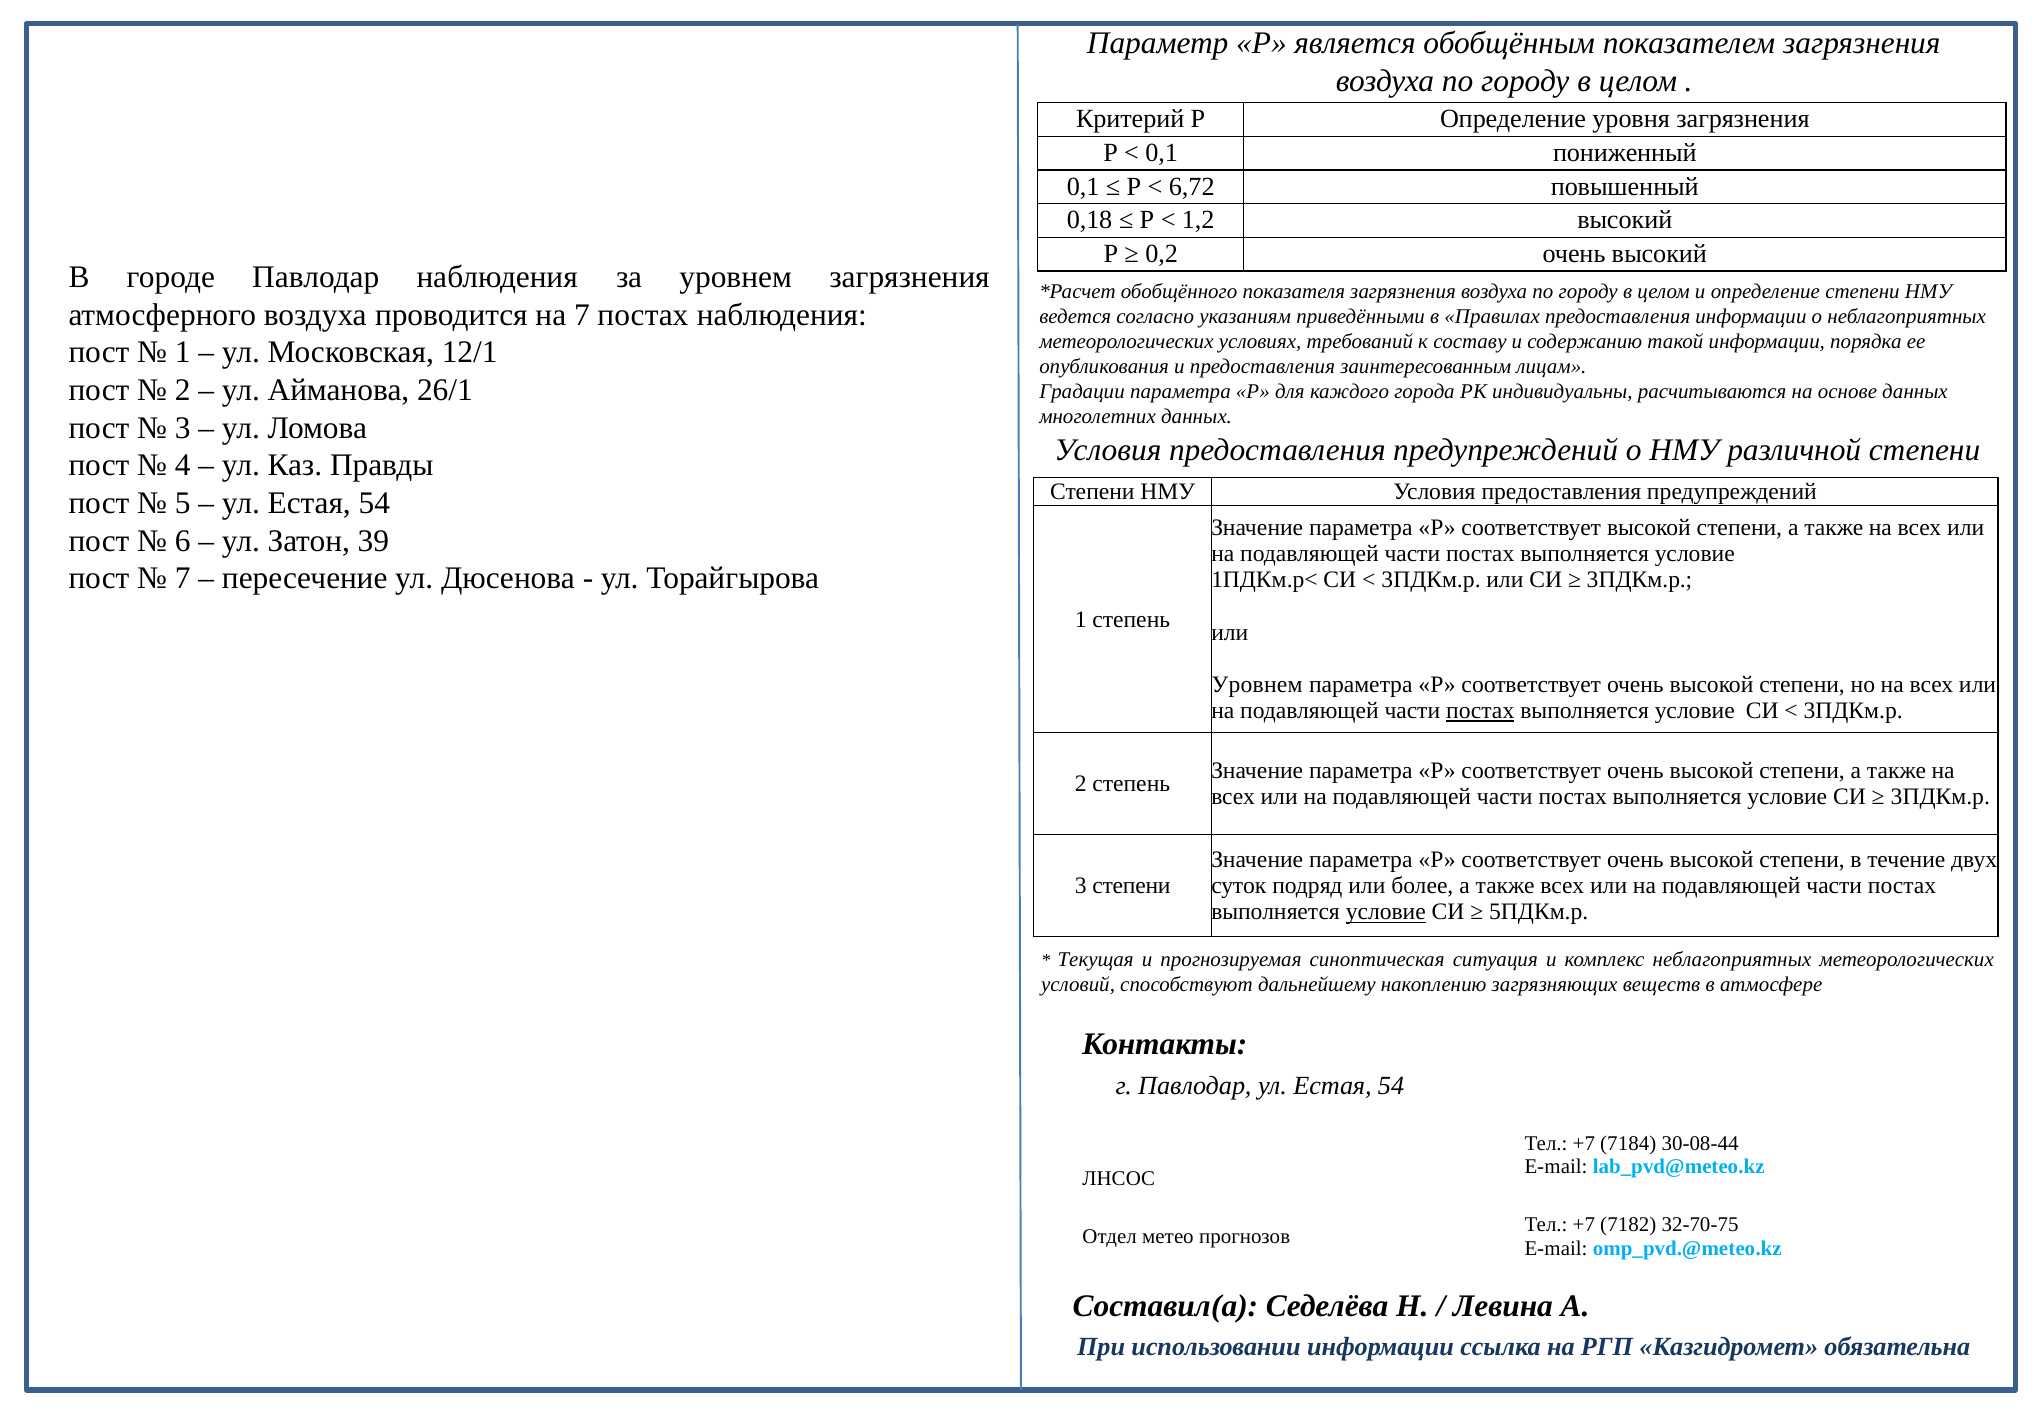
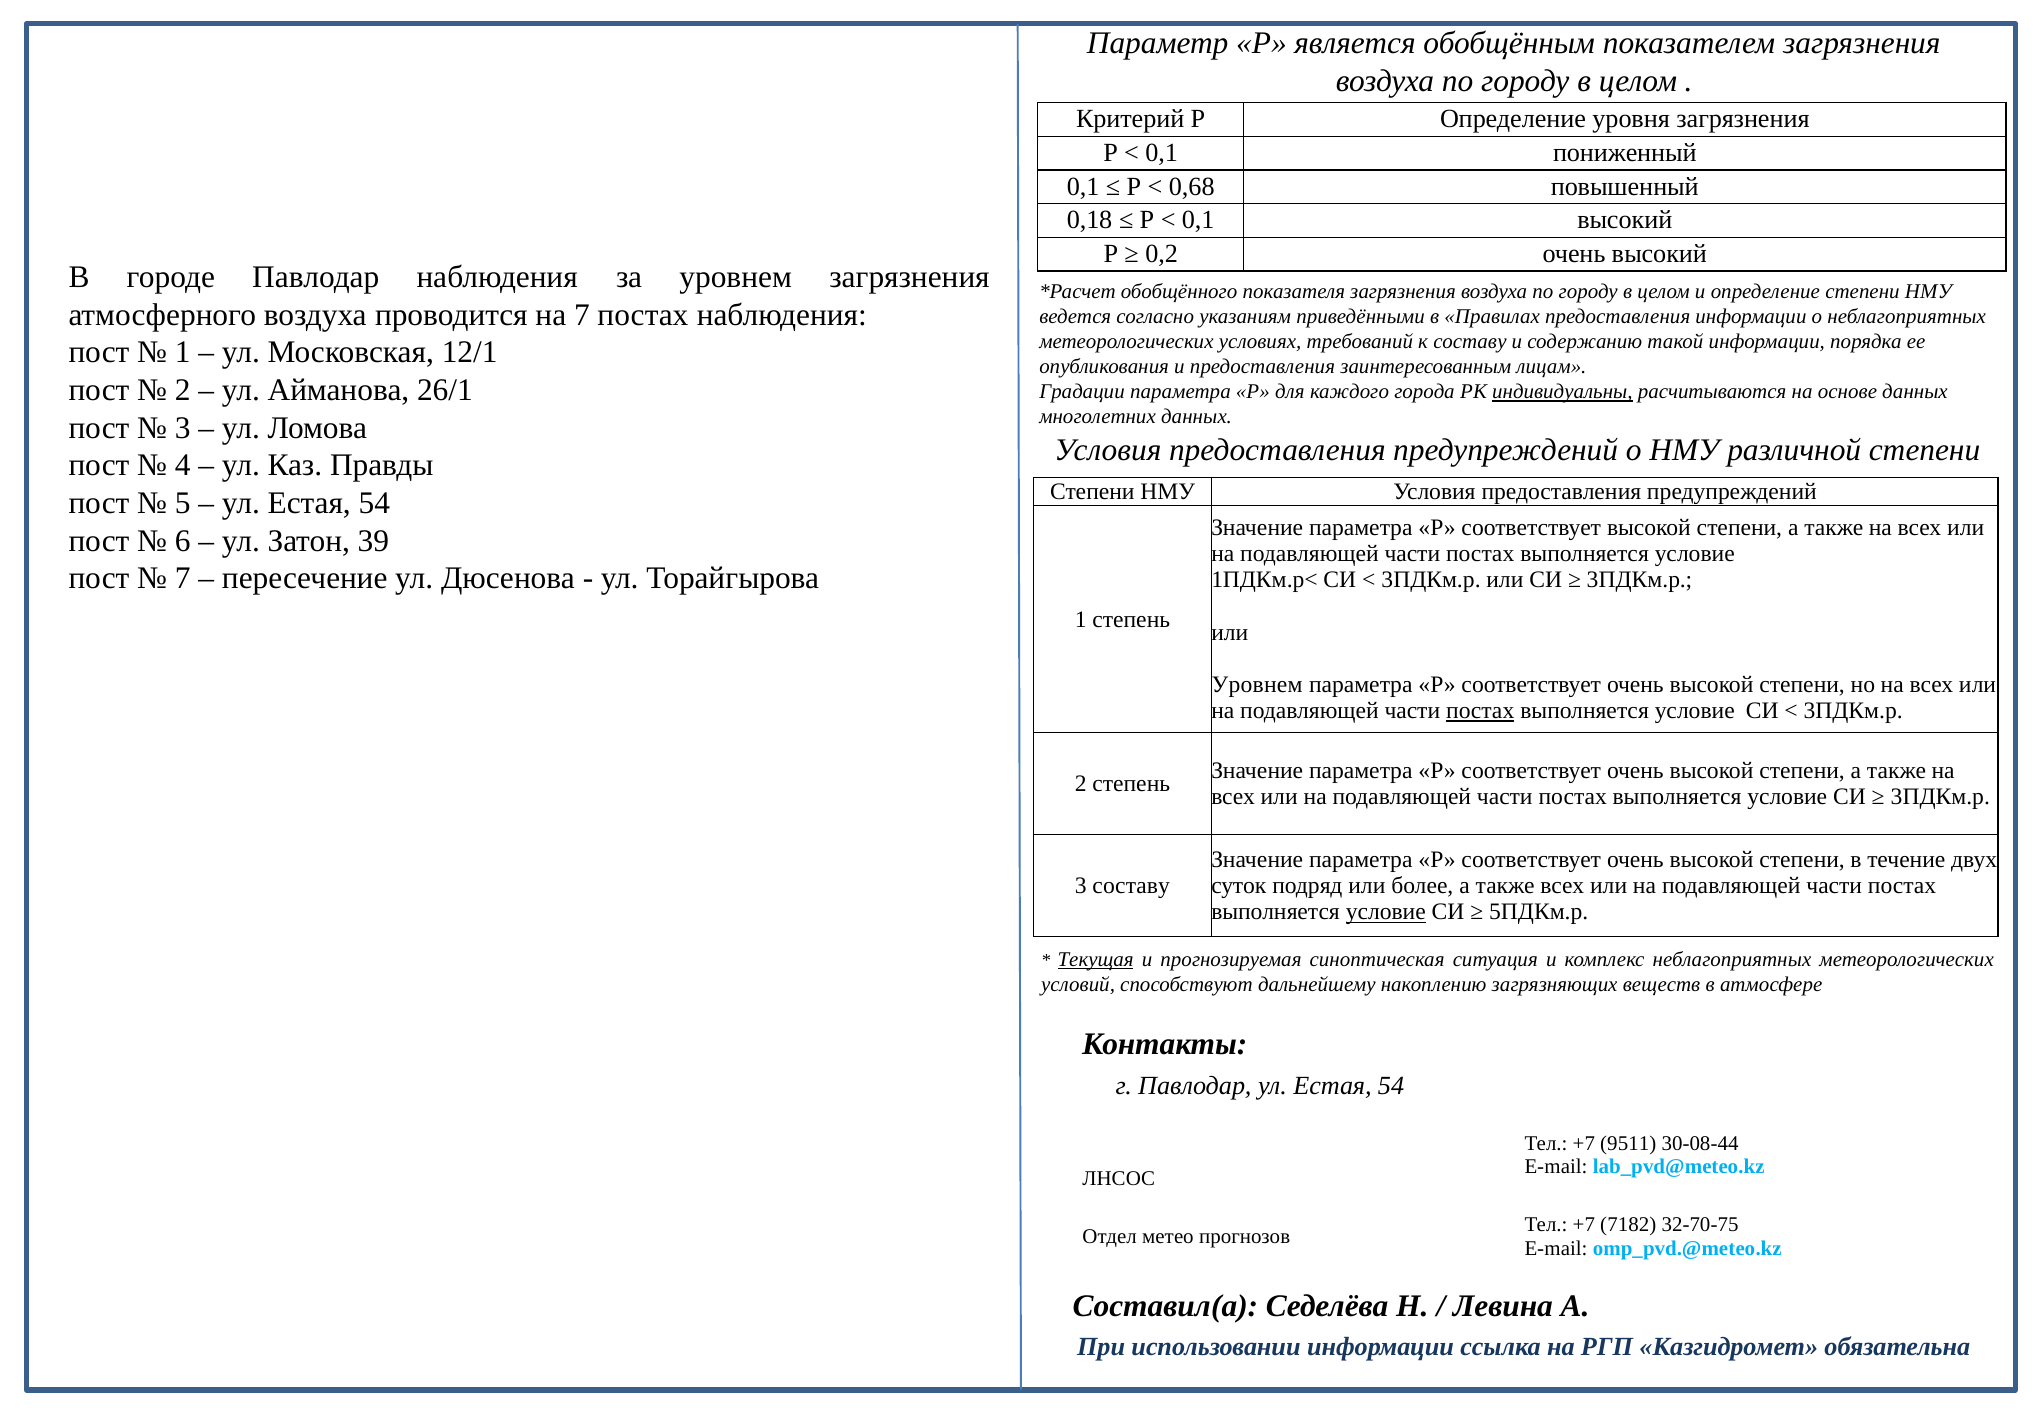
6,72: 6,72 -> 0,68
1,2 at (1198, 220): 1,2 -> 0,1
индивидуальны underline: none -> present
3 степени: степени -> составу
Текущая underline: none -> present
7184: 7184 -> 9511
